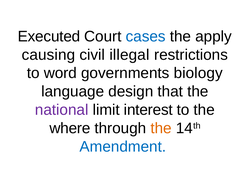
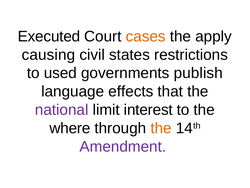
cases colour: blue -> orange
illegal: illegal -> states
word: word -> used
biology: biology -> publish
design: design -> effects
Amendment colour: blue -> purple
